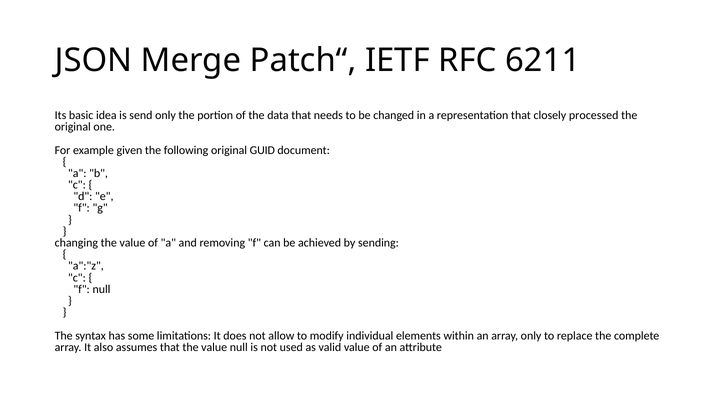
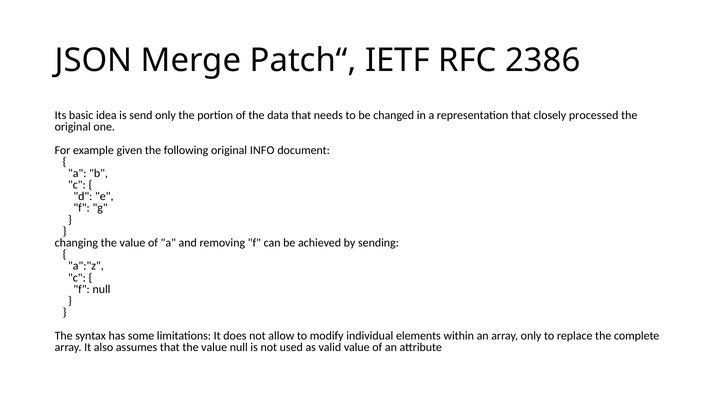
6211: 6211 -> 2386
GUID: GUID -> INFO
